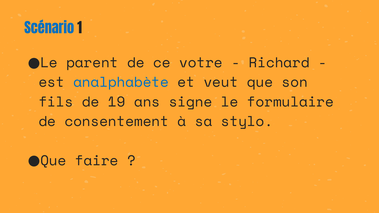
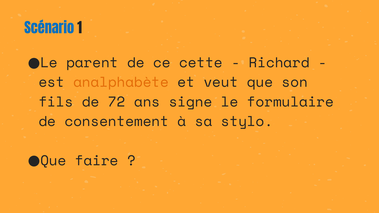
votre: votre -> cette
analphabète colour: blue -> orange
19: 19 -> 72
